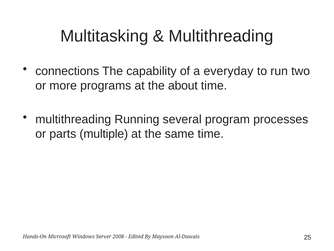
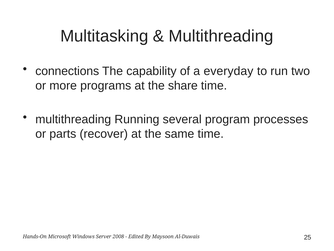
about: about -> share
multiple: multiple -> recover
